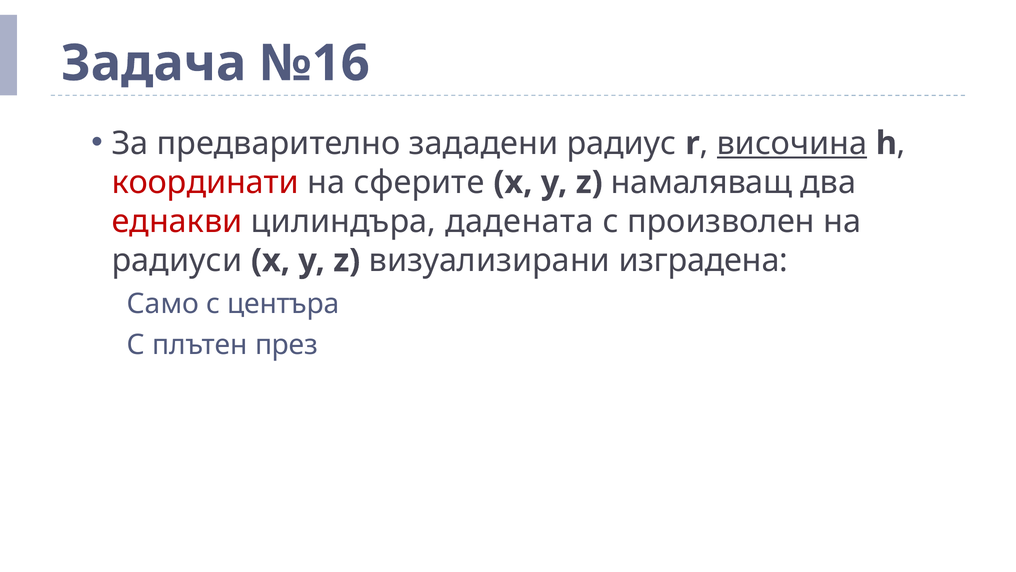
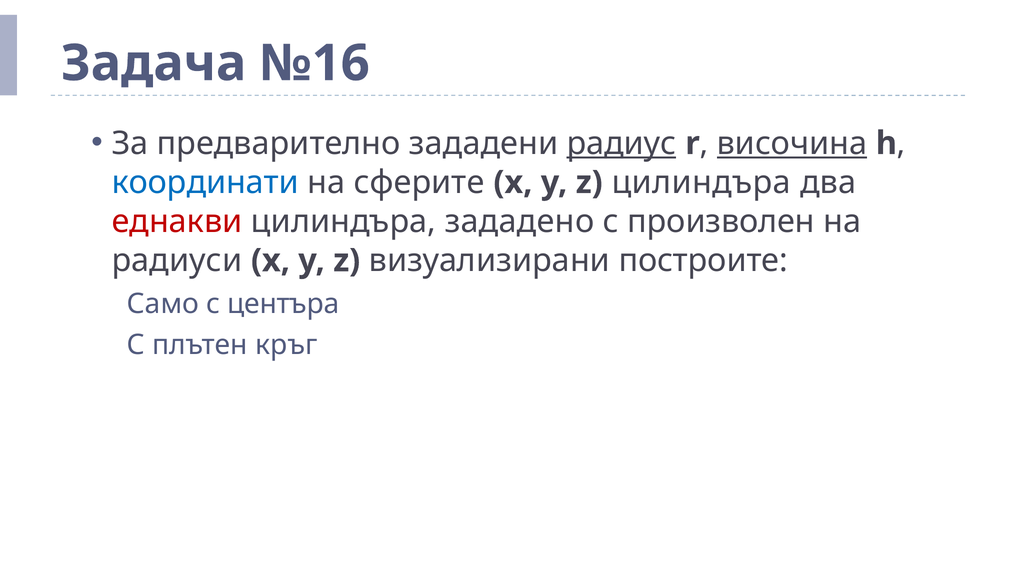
радиус underline: none -> present
координати colour: red -> blue
z намаляващ: намаляващ -> цилиндъра
дадената: дадената -> зададено
изградена: изградена -> построите
през: през -> кръг
